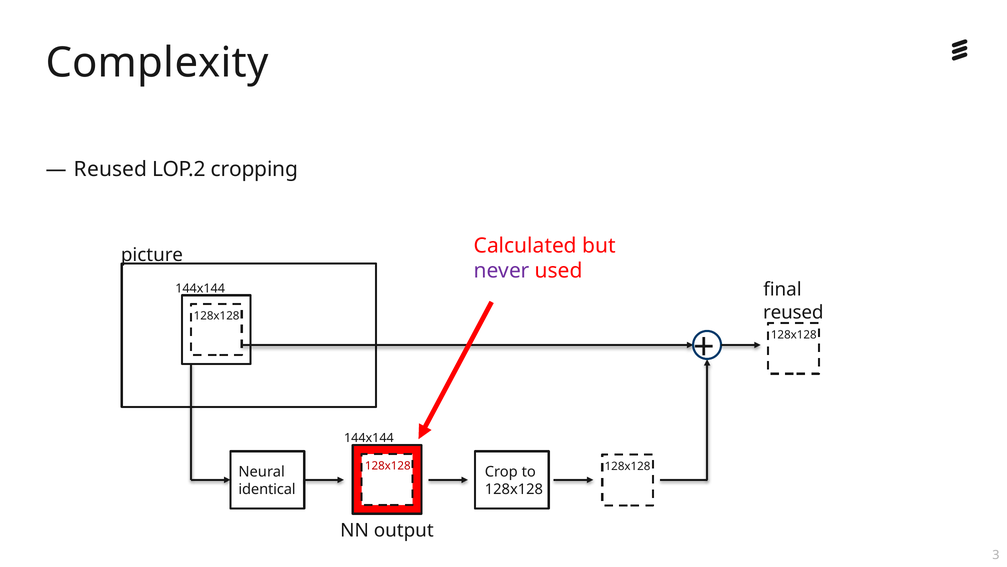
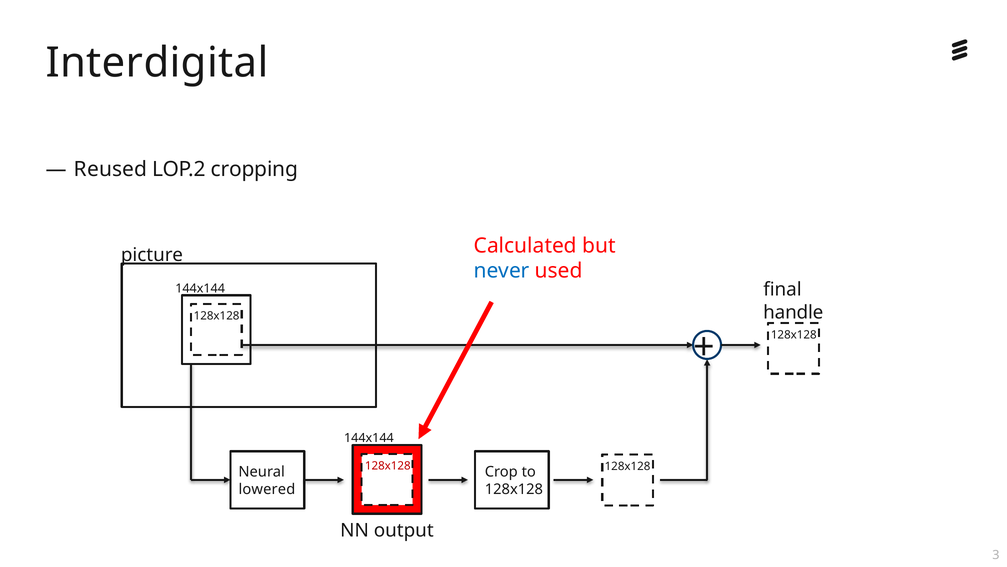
Complexity: Complexity -> Interdigital
never colour: purple -> blue
reused at (793, 312): reused -> handle
identical: identical -> lowered
